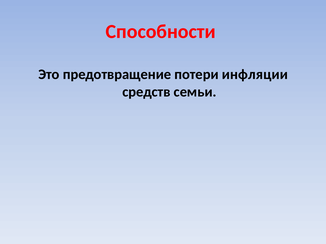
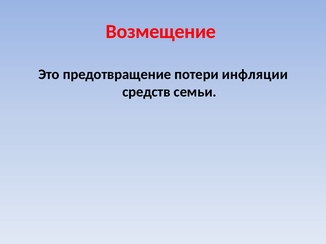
Способности: Способности -> Возмещение
